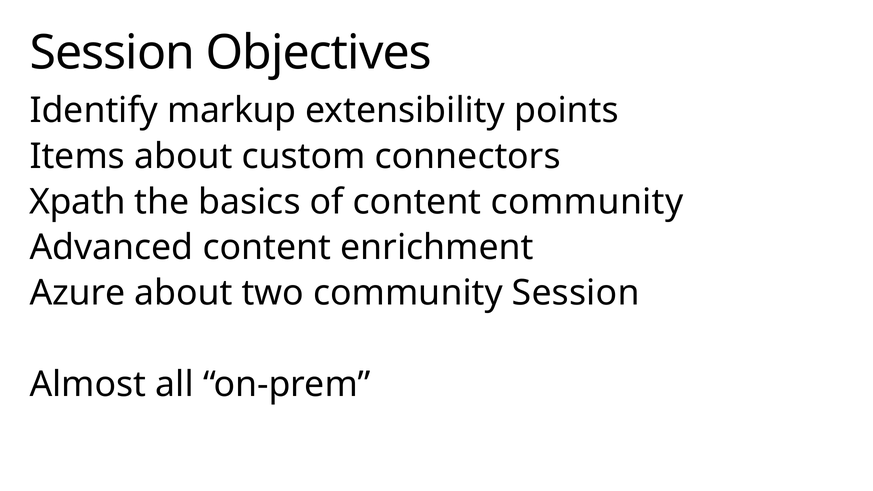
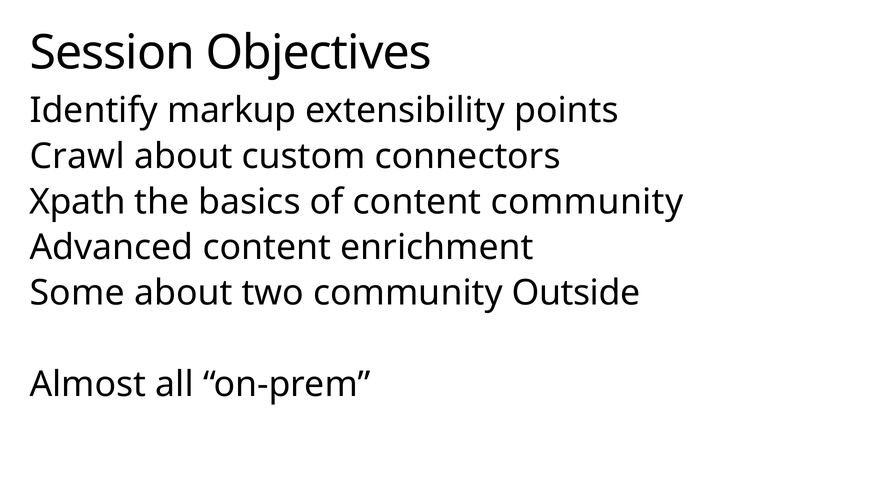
Items: Items -> Crawl
Azure: Azure -> Some
community Session: Session -> Outside
